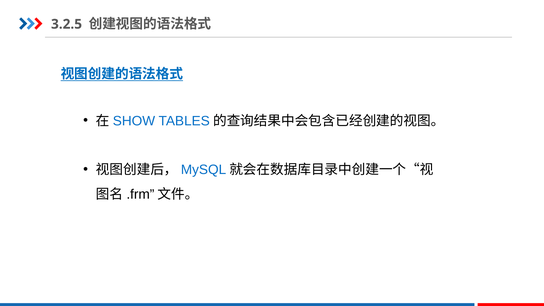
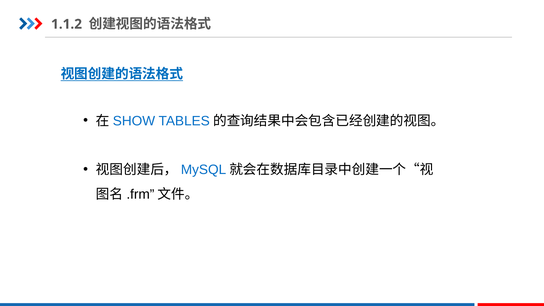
3.2.5: 3.2.5 -> 1.1.2
